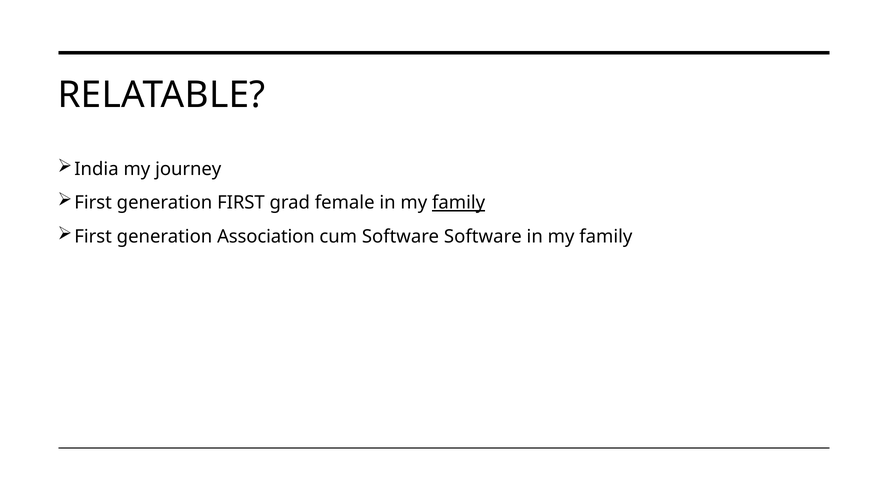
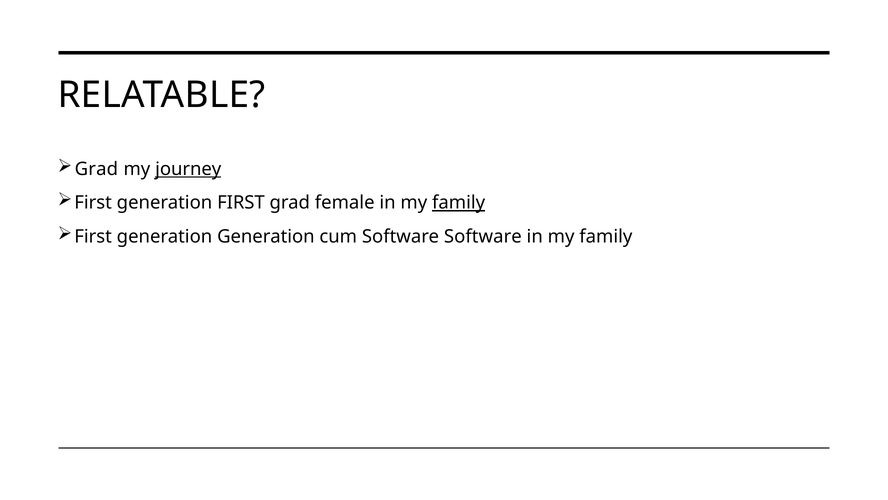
India at (96, 169): India -> Grad
journey underline: none -> present
generation Association: Association -> Generation
